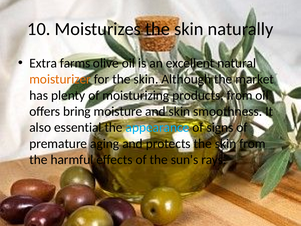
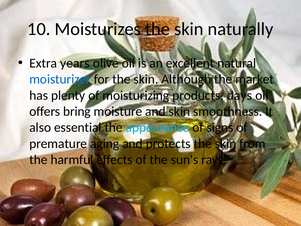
farms: farms -> years
moisturizer colour: orange -> blue
products from: from -> days
